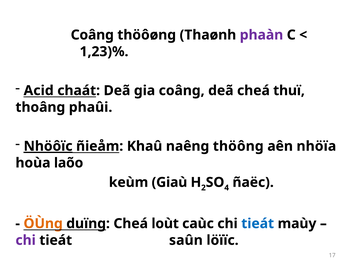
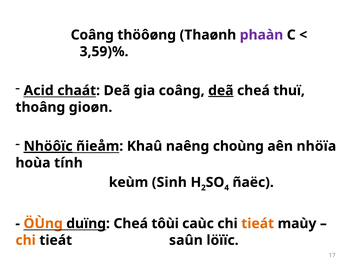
1,23)%: 1,23)% -> 3,59)%
deã at (221, 90) underline: none -> present
phaûi: phaûi -> gioøn
thöông: thöông -> choùng
laõo: laõo -> tính
Giaù: Giaù -> Sinh
loùt: loùt -> tôùi
tieát at (258, 223) colour: blue -> orange
chi at (26, 240) colour: purple -> orange
